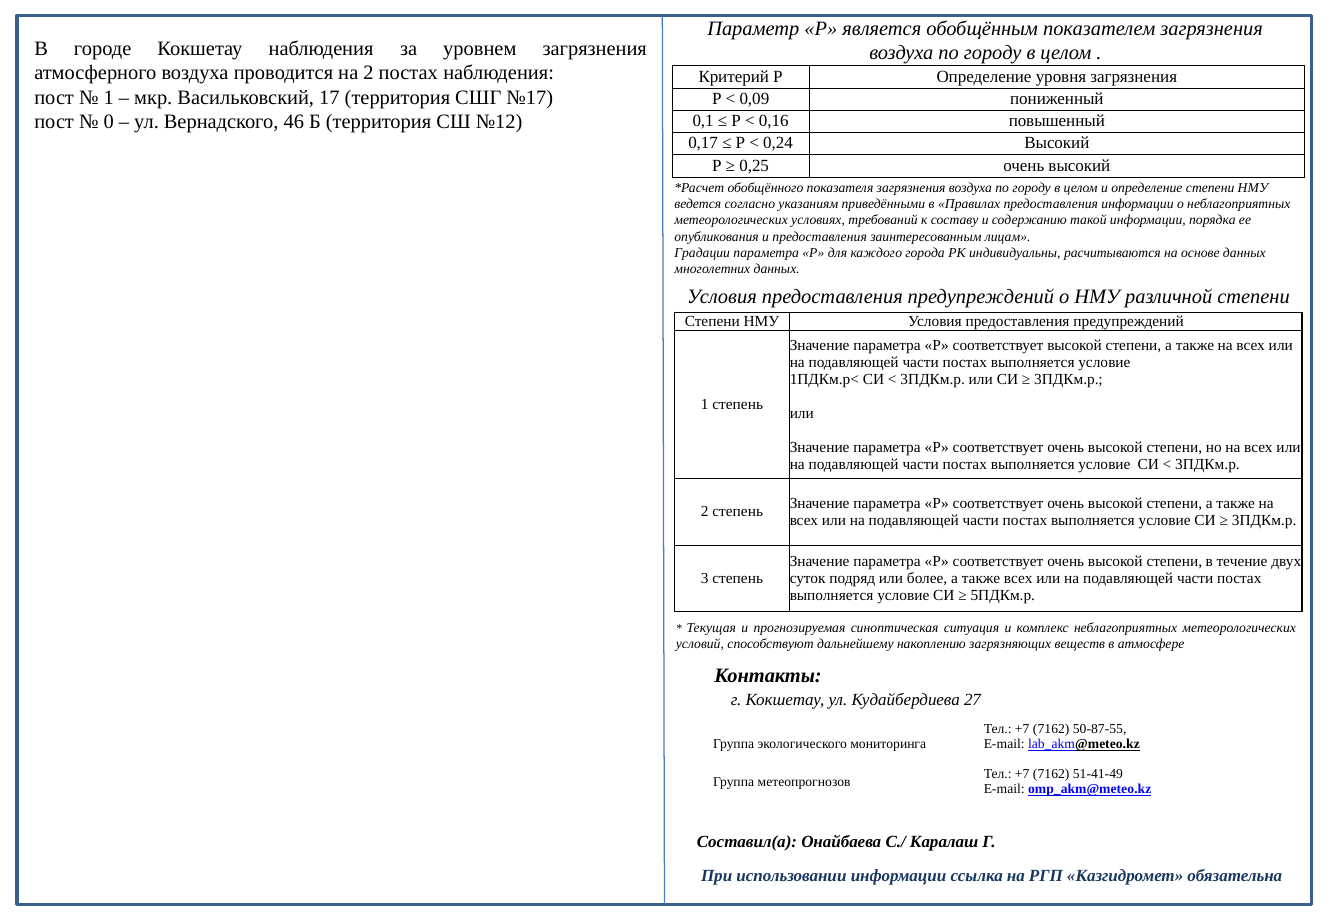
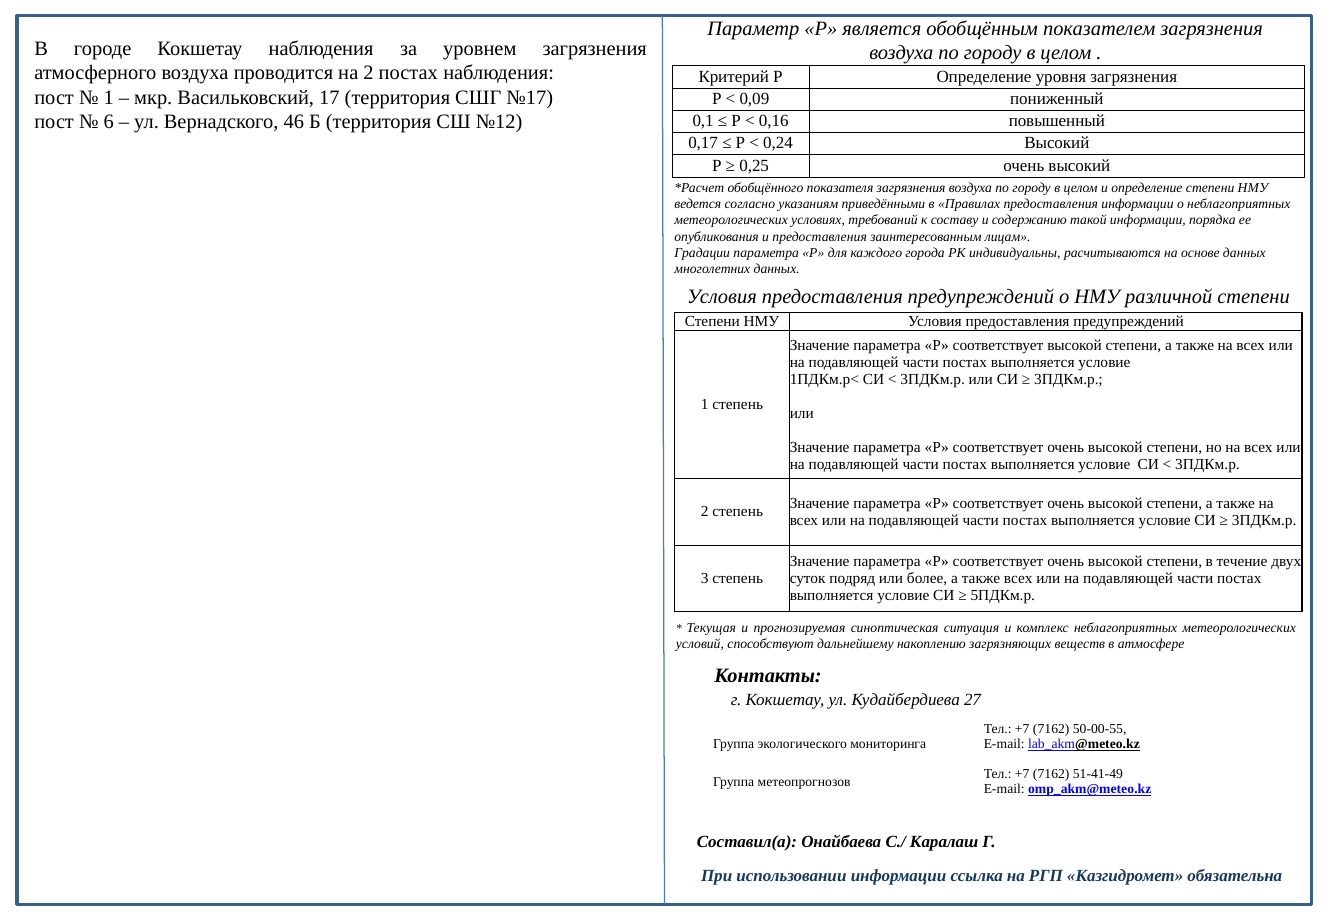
0: 0 -> 6
50-87-55: 50-87-55 -> 50-00-55
